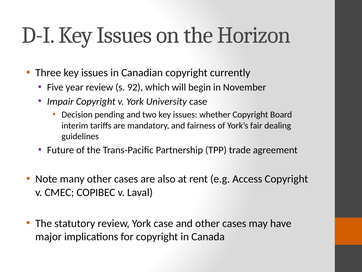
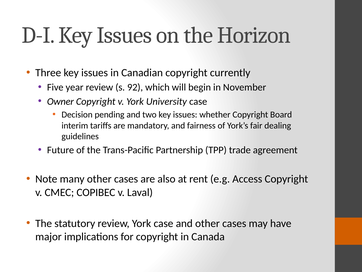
Impair: Impair -> Owner
